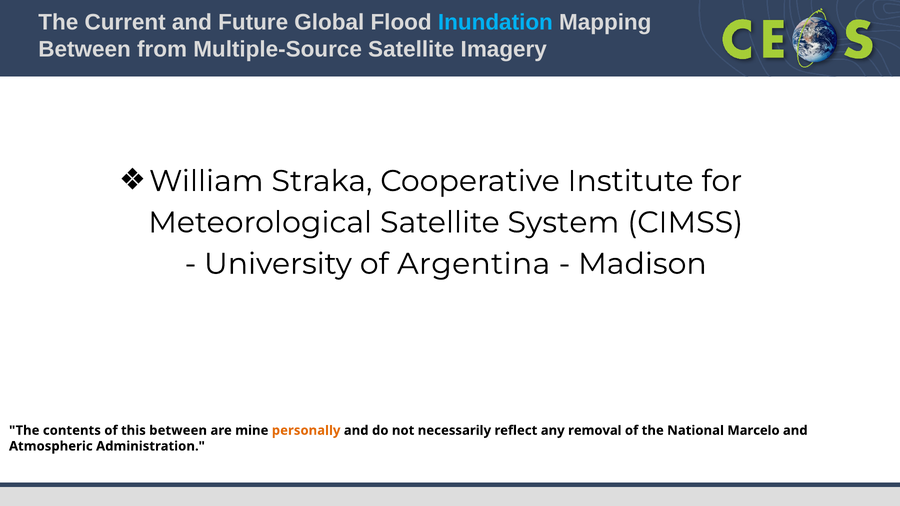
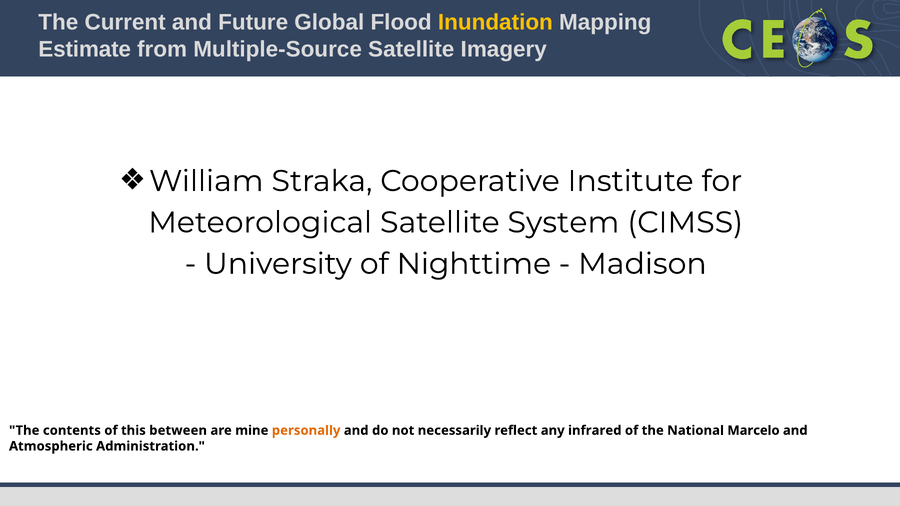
Inundation colour: light blue -> yellow
Between at (85, 49): Between -> Estimate
Argentina: Argentina -> Nighttime
removal: removal -> infrared
